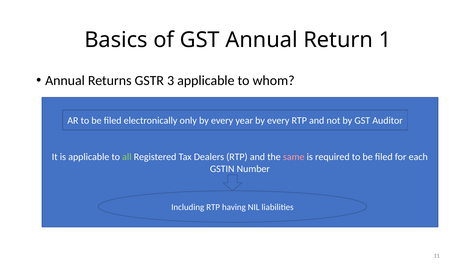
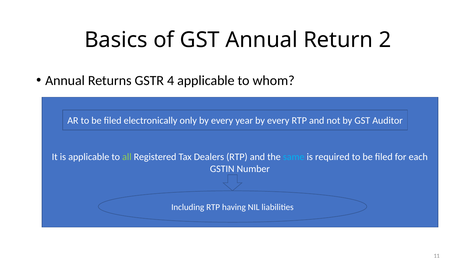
1: 1 -> 2
3: 3 -> 4
same colour: pink -> light blue
